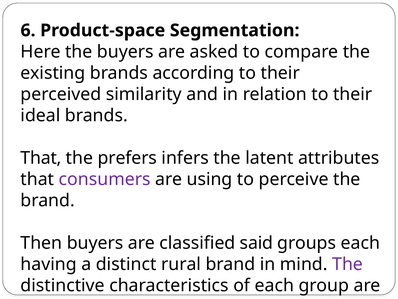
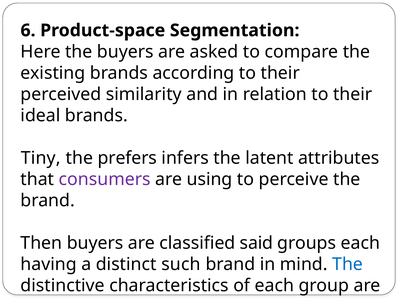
That at (41, 158): That -> Tiny
rural: rural -> such
The at (348, 264) colour: purple -> blue
